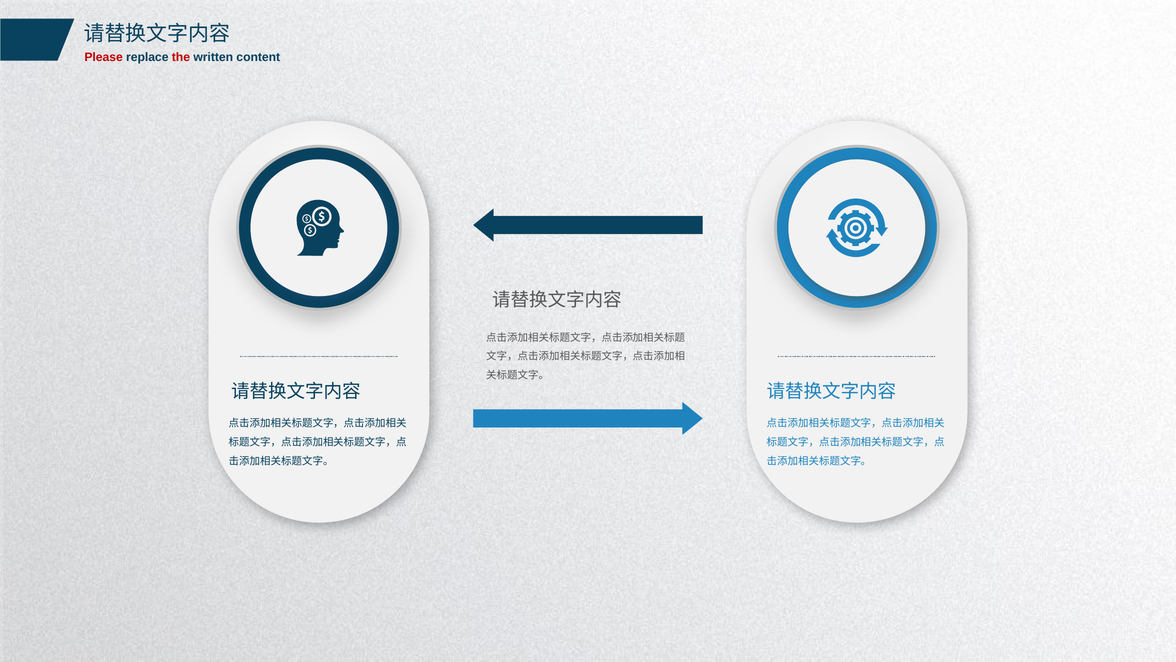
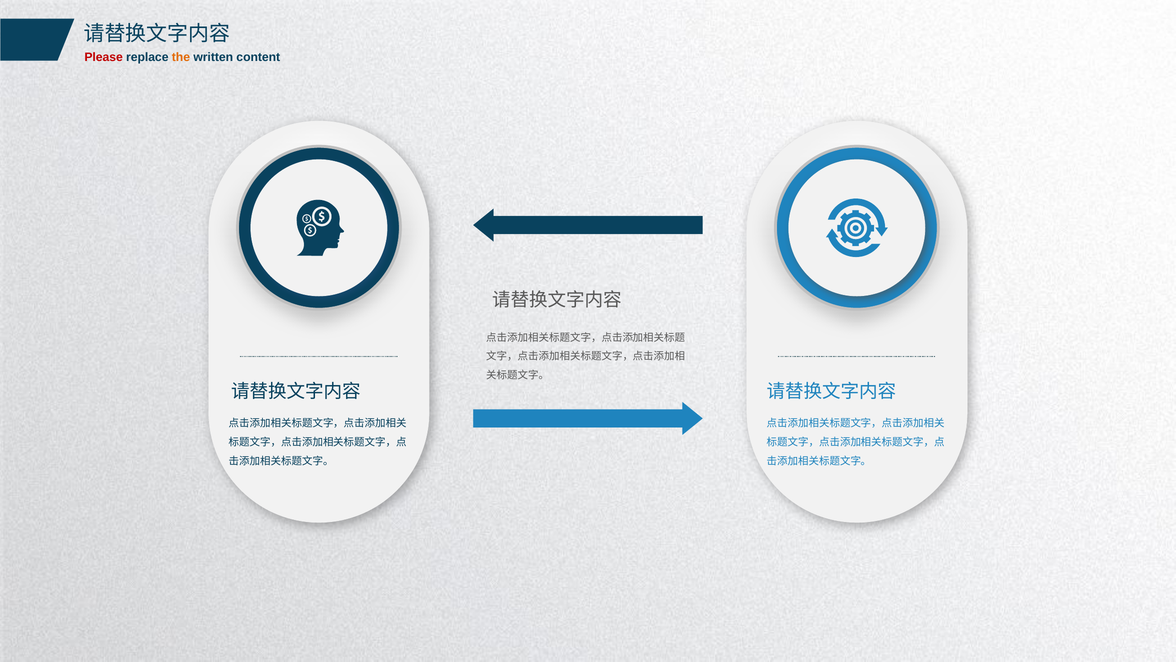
the colour: red -> orange
